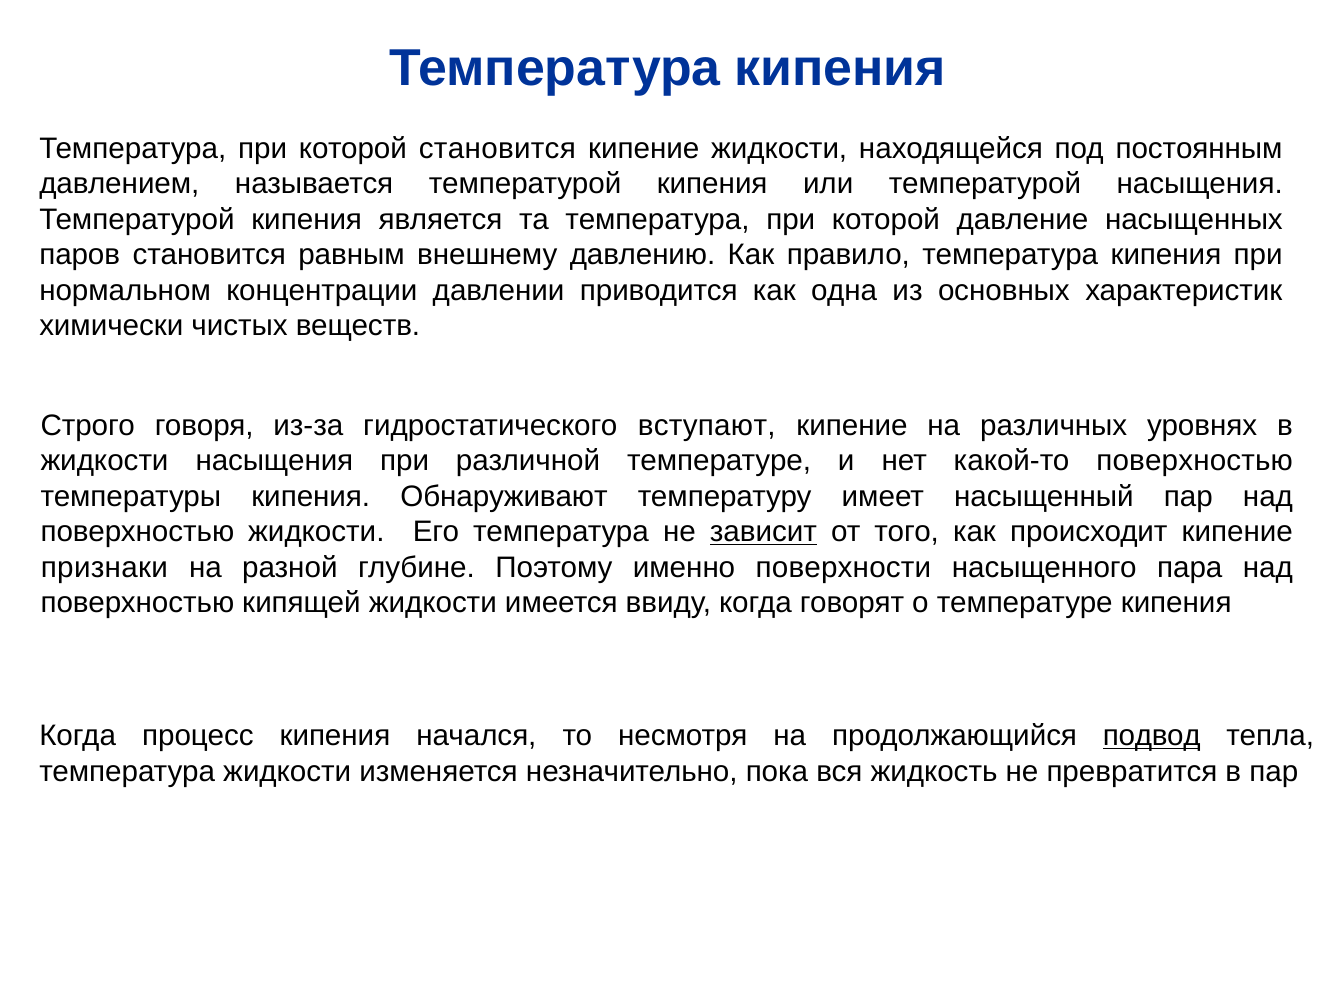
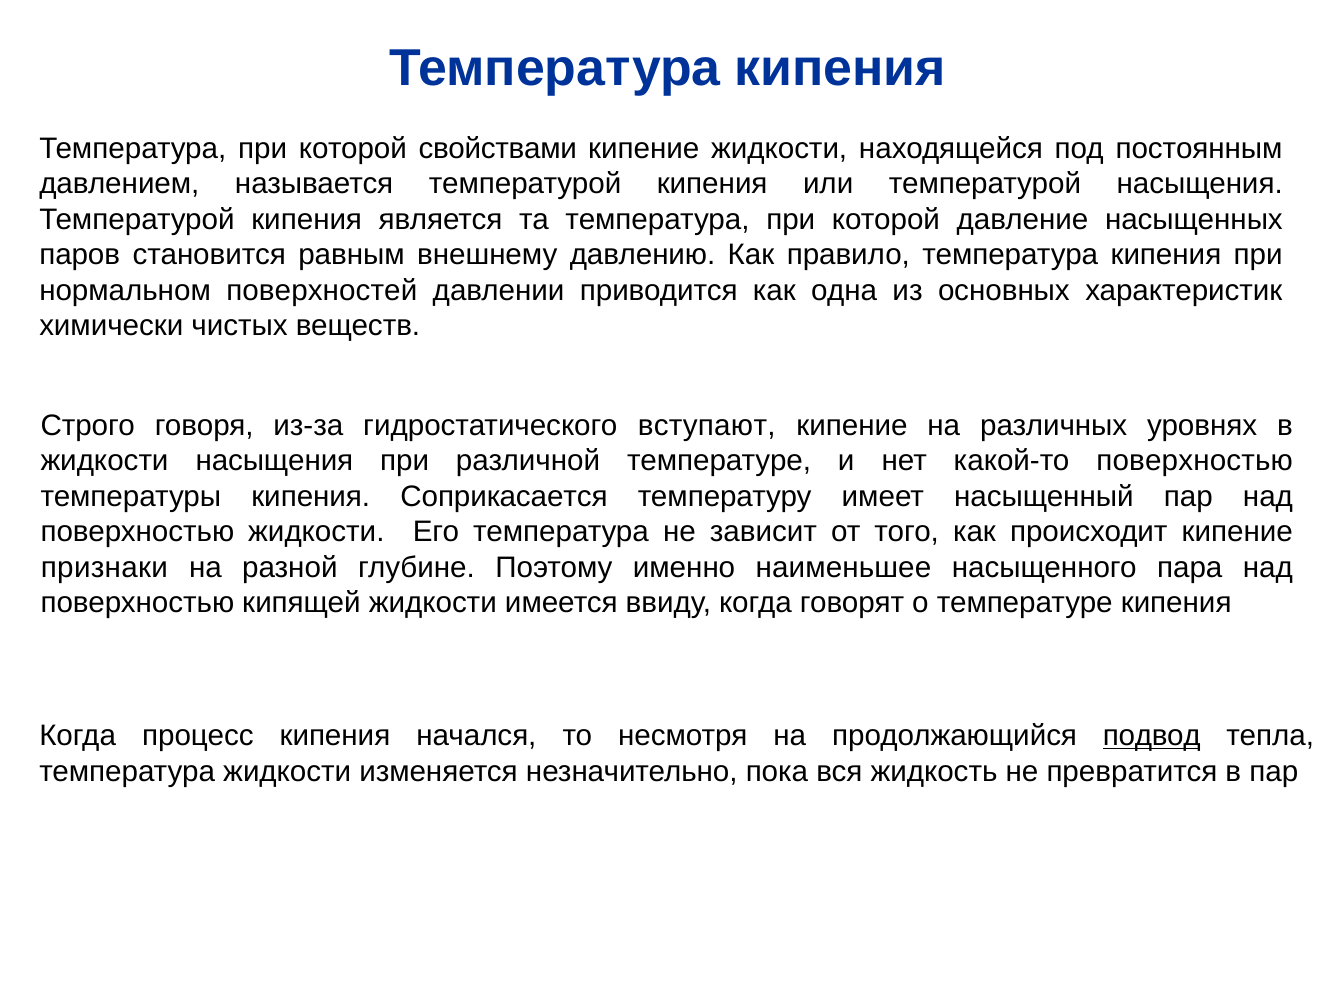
которой становится: становится -> свойствами
концентрации: концентрации -> поверхностей
Обнаруживают: Обнаруживают -> Соприкасается
зависит underline: present -> none
поверхности: поверхности -> наименьшее
